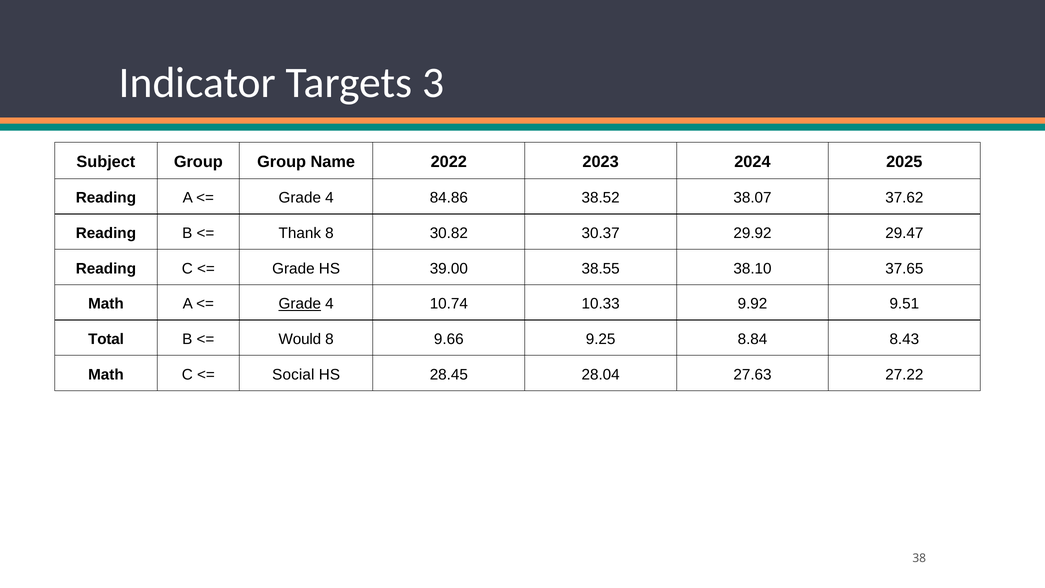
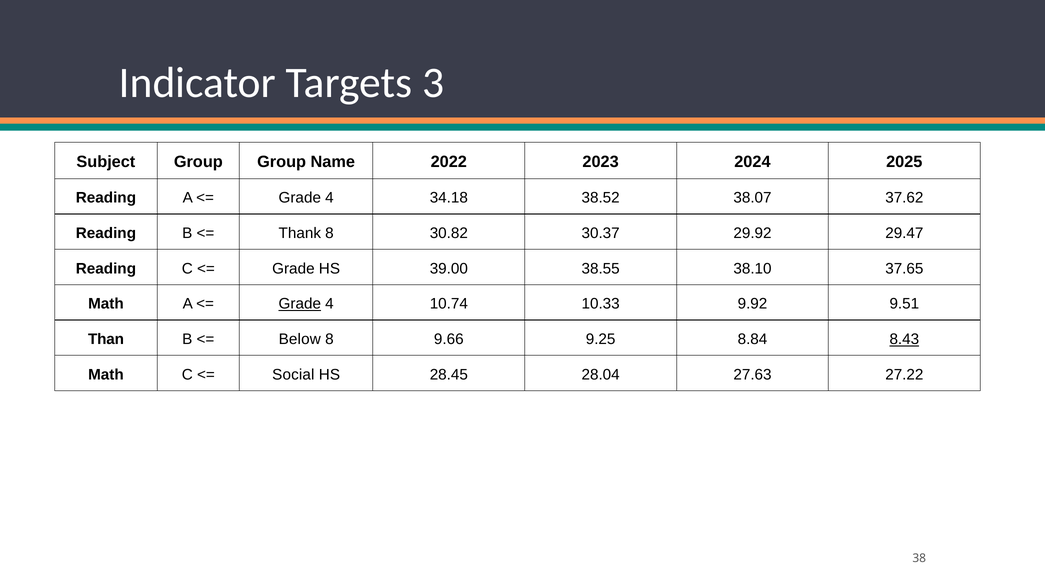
84.86: 84.86 -> 34.18
Total: Total -> Than
Would: Would -> Below
8.43 underline: none -> present
